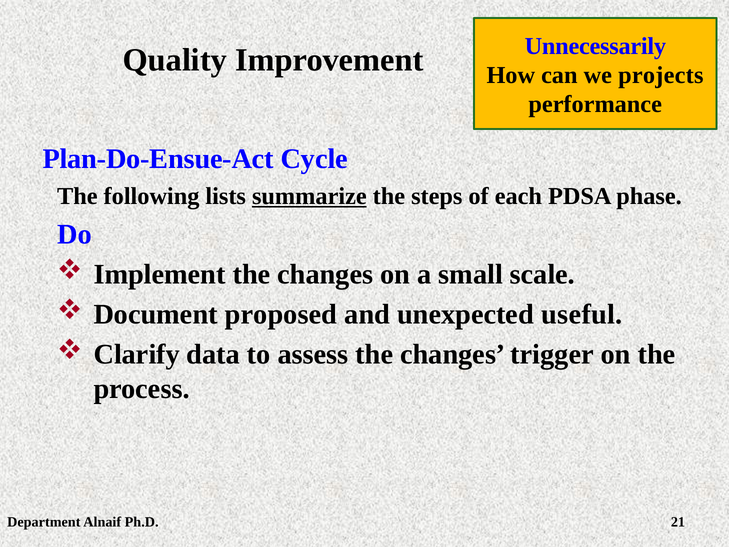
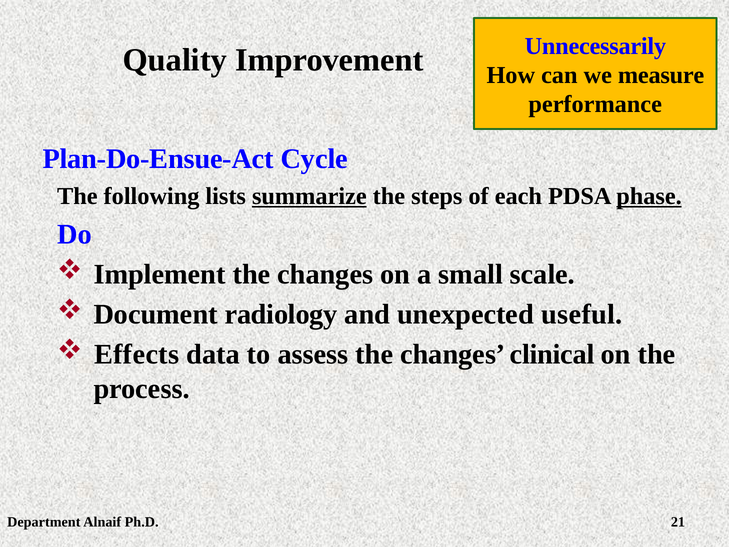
projects: projects -> measure
phase underline: none -> present
proposed: proposed -> radiology
Clarify: Clarify -> Effects
trigger: trigger -> clinical
